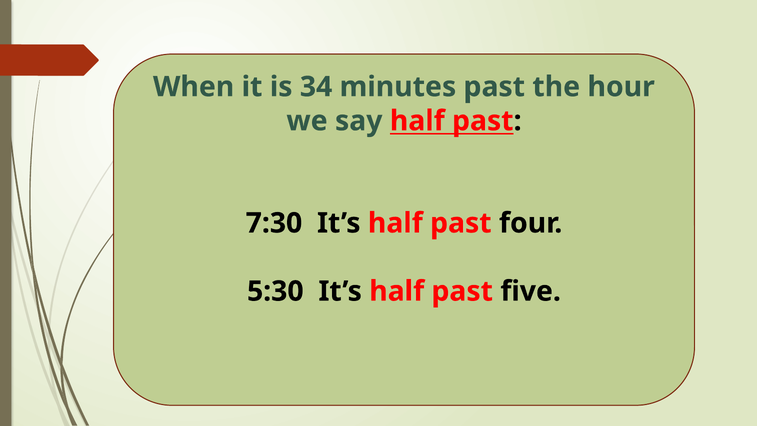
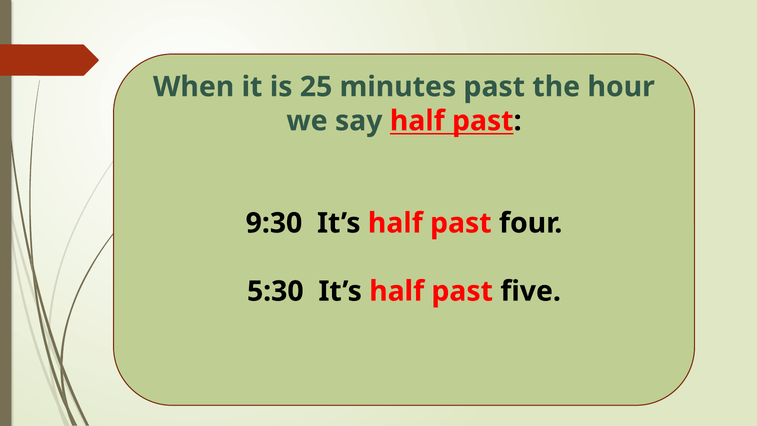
34: 34 -> 25
7:30: 7:30 -> 9:30
